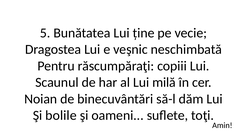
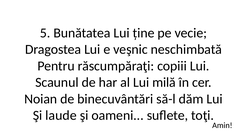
bolile: bolile -> laude
